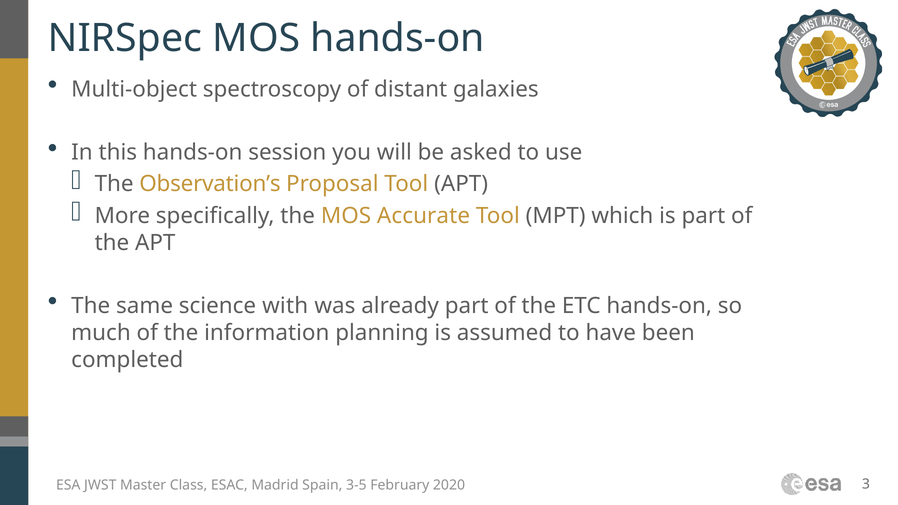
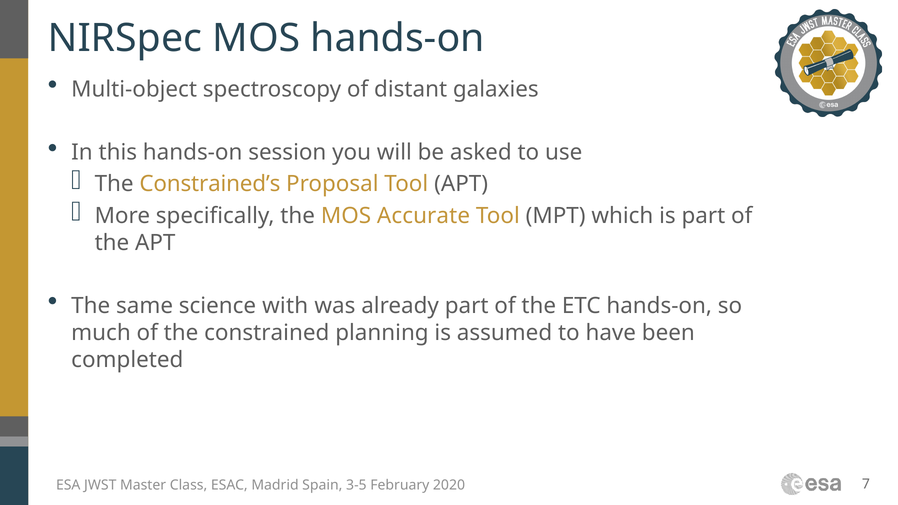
Observation’s: Observation’s -> Constrained’s
information: information -> constrained
3: 3 -> 7
